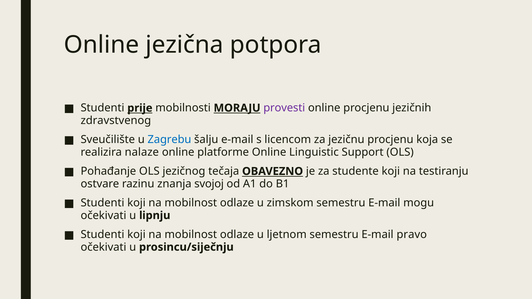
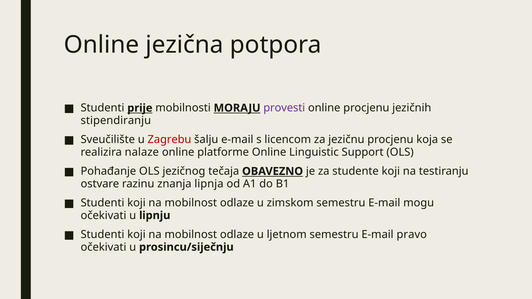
zdravstvenog: zdravstvenog -> stipendiranju
Zagrebu colour: blue -> red
svojoj: svojoj -> lipnja
